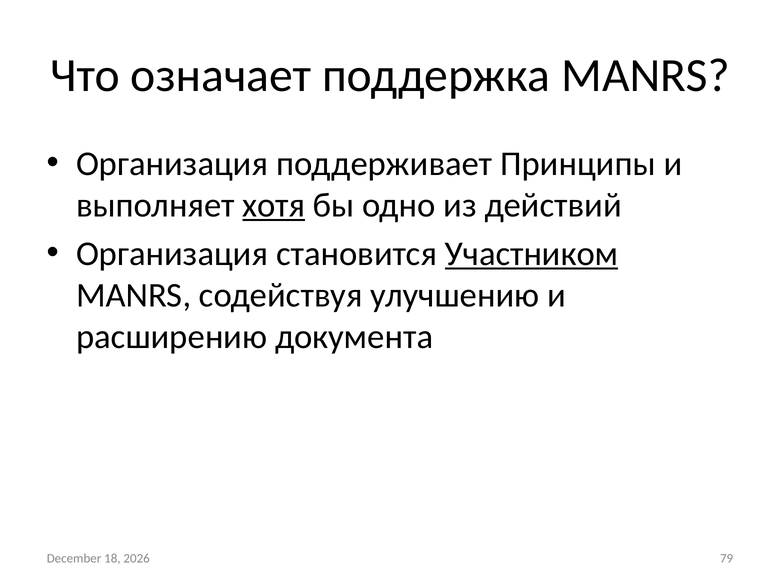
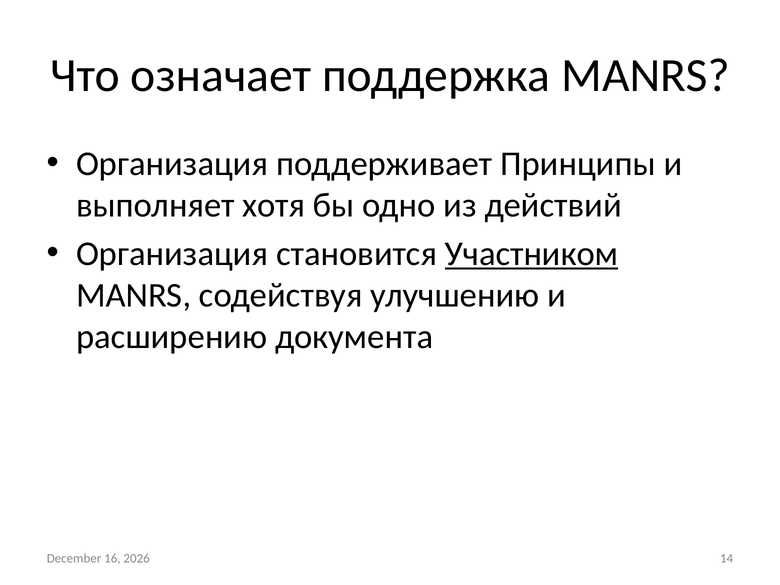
хотя underline: present -> none
18: 18 -> 16
79: 79 -> 14
